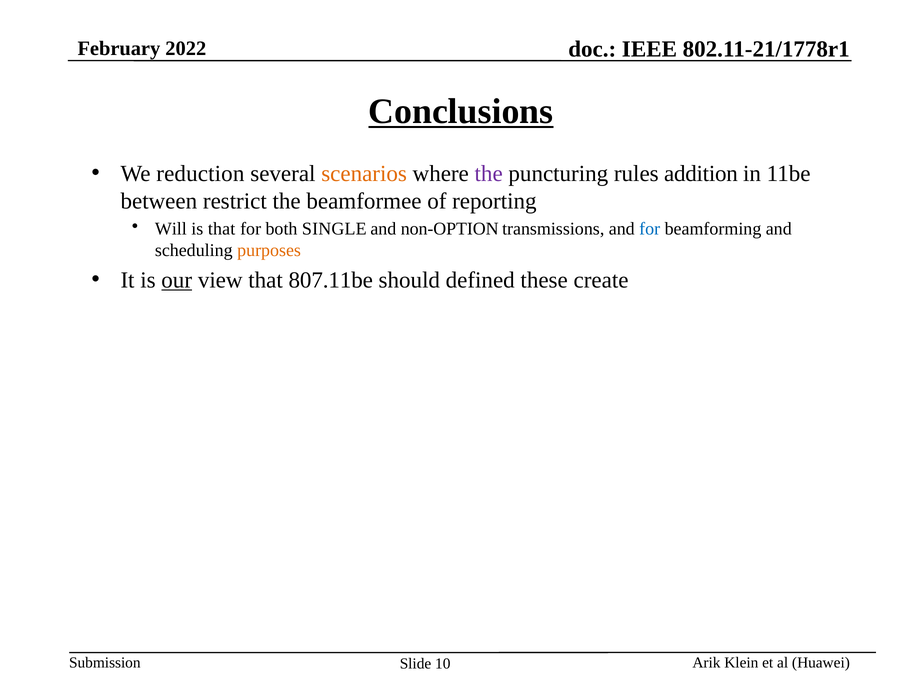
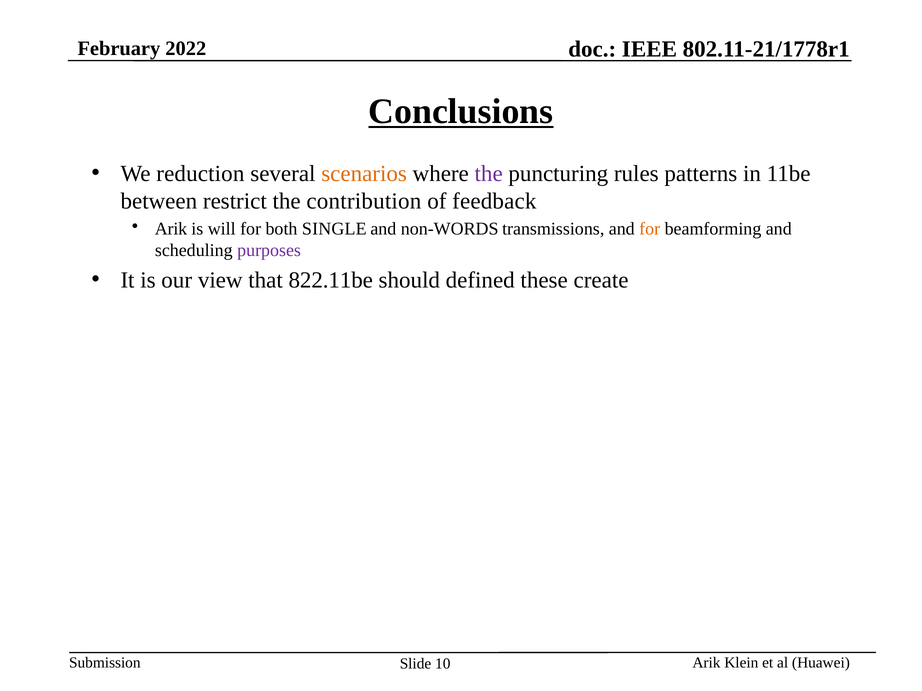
addition: addition -> patterns
beamformee: beamformee -> contribution
reporting: reporting -> feedback
Will at (171, 229): Will -> Arik
is that: that -> will
non-OPTION: non-OPTION -> non-WORDS
for at (650, 229) colour: blue -> orange
purposes colour: orange -> purple
our underline: present -> none
807.11be: 807.11be -> 822.11be
